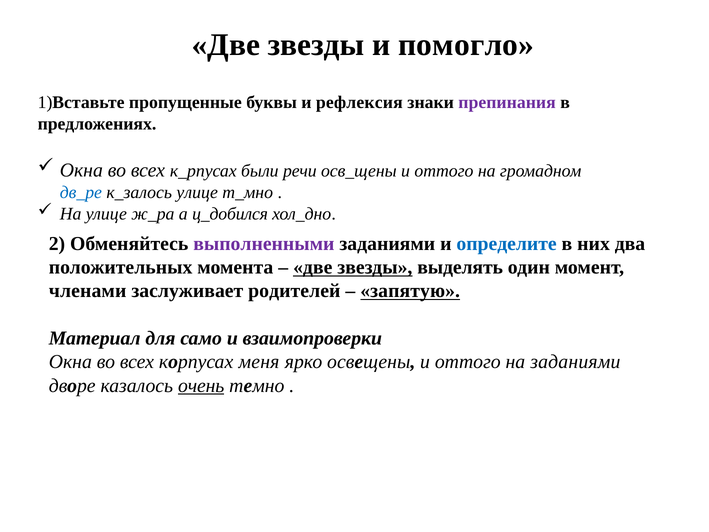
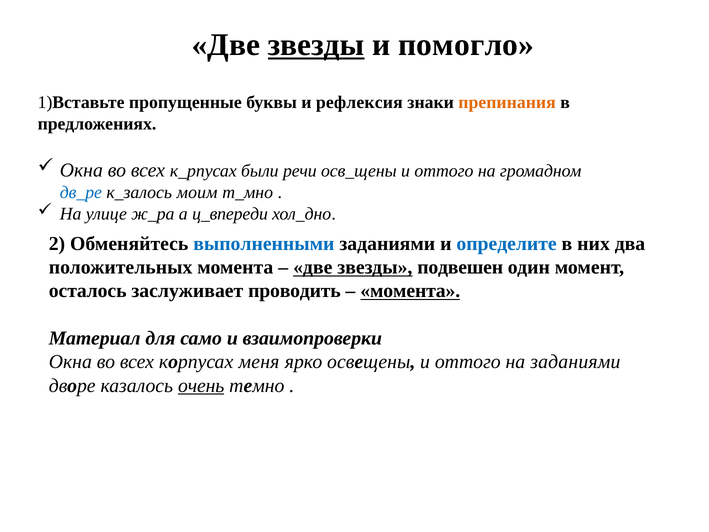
звезды at (316, 45) underline: none -> present
препинания colour: purple -> orange
к_залось улице: улице -> моим
ц_добился: ц_добился -> ц_впереди
выполненными colour: purple -> blue
выделять: выделять -> подвешен
членами: членами -> осталось
родителей: родителей -> проводить
запятую at (410, 291): запятую -> момента
